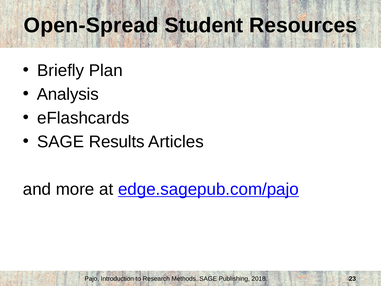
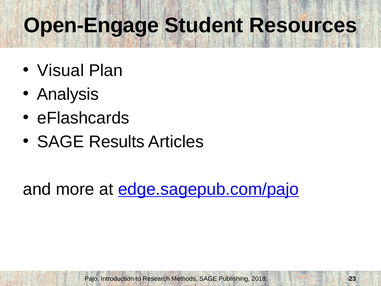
Open-Spread: Open-Spread -> Open-Engage
Briefly: Briefly -> Visual
